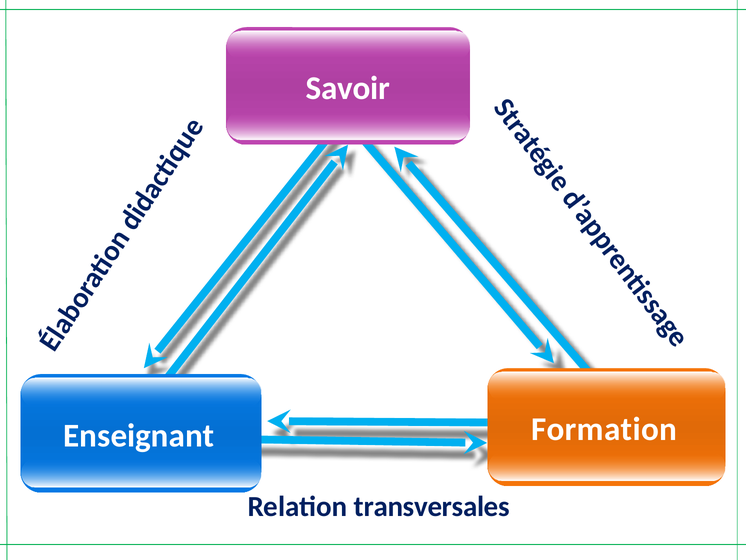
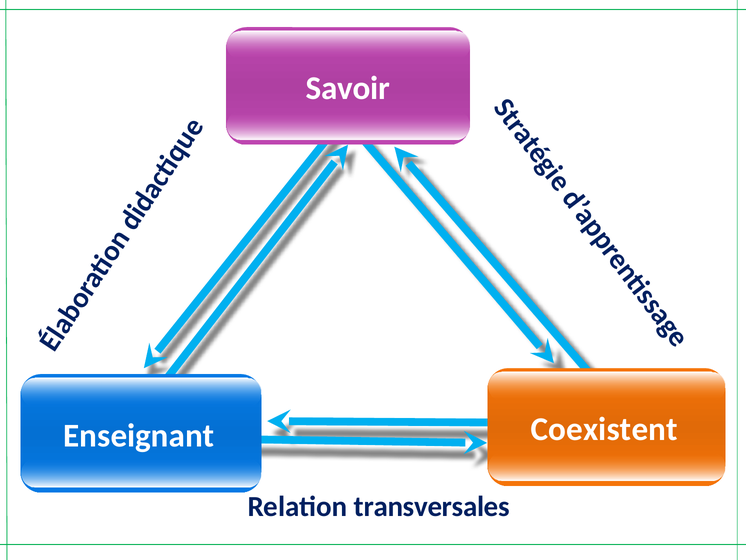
Formation: Formation -> Coexistent
